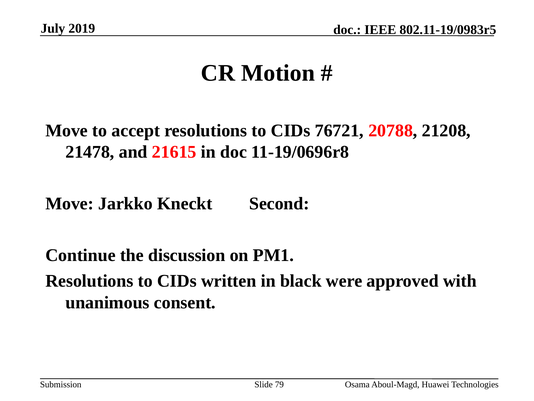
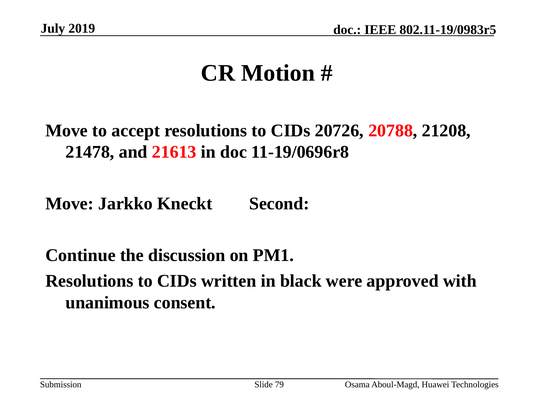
76721: 76721 -> 20726
21615: 21615 -> 21613
